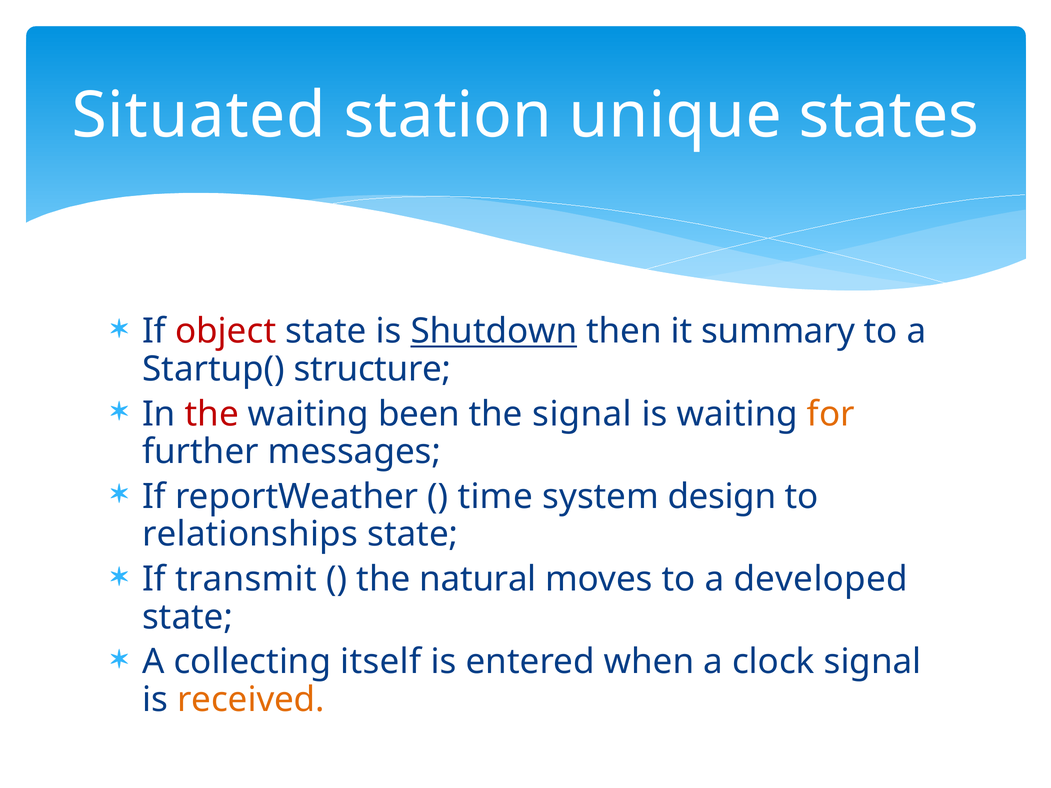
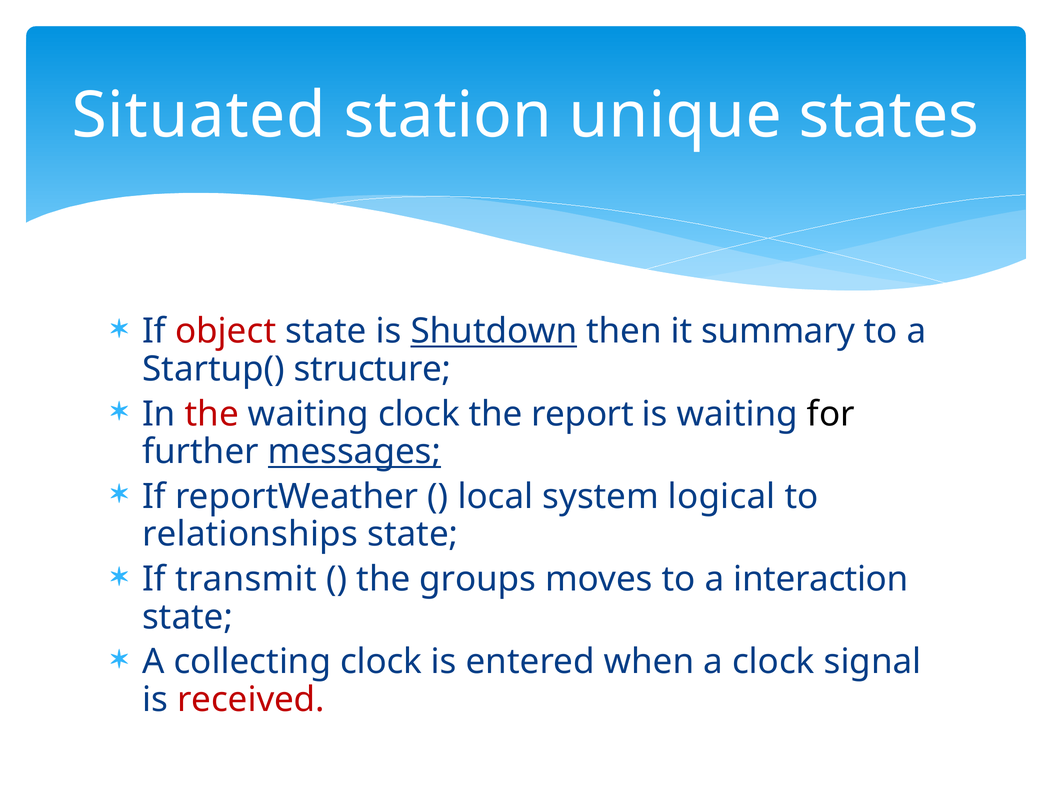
waiting been: been -> clock
the signal: signal -> report
for colour: orange -> black
messages underline: none -> present
time: time -> local
design: design -> logical
natural: natural -> groups
developed: developed -> interaction
collecting itself: itself -> clock
received colour: orange -> red
